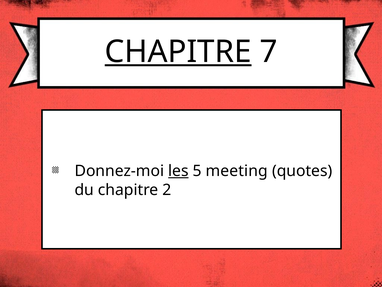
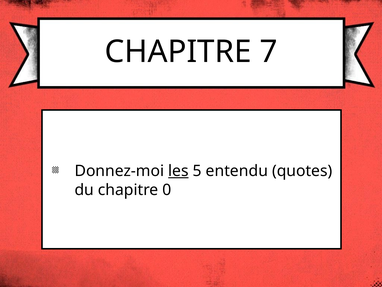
CHAPITRE at (178, 52) underline: present -> none
meeting: meeting -> entendu
2: 2 -> 0
